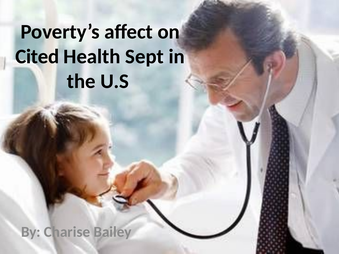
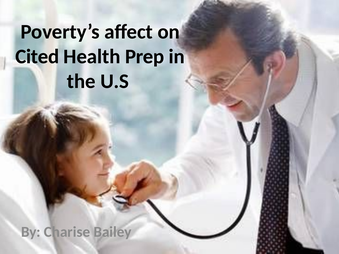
Sept: Sept -> Prep
